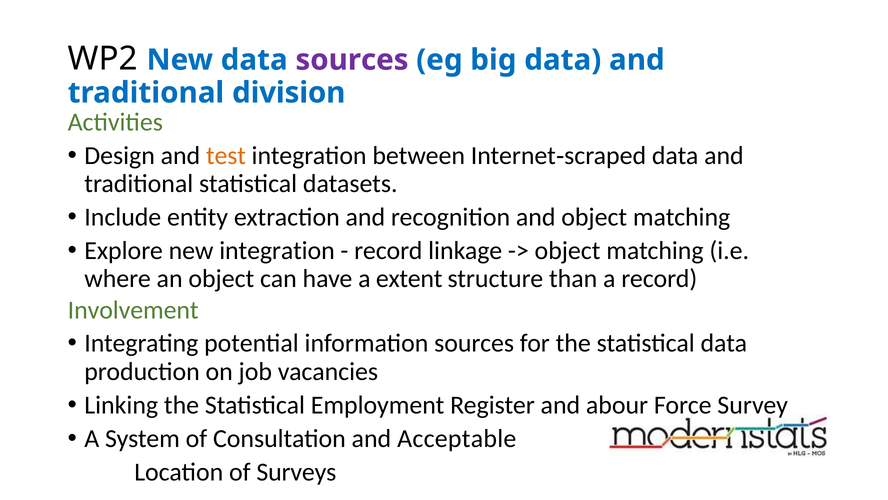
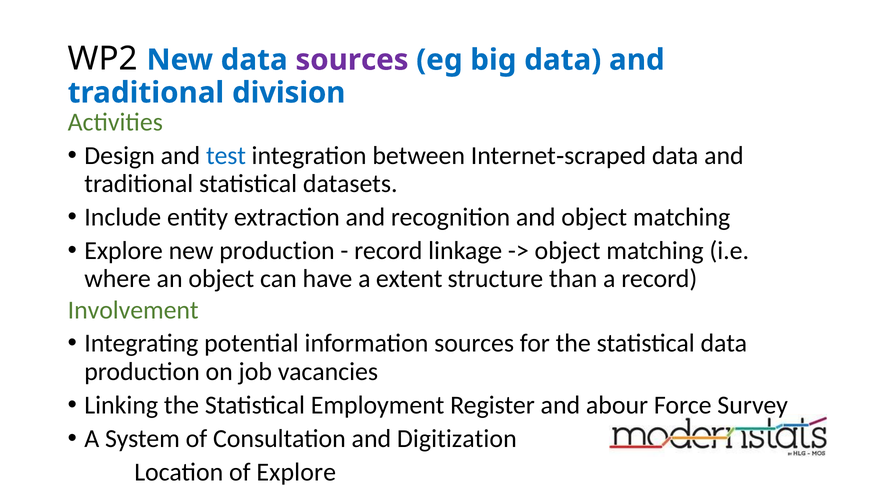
test colour: orange -> blue
new integration: integration -> production
Acceptable: Acceptable -> Digitization
of Surveys: Surveys -> Explore
